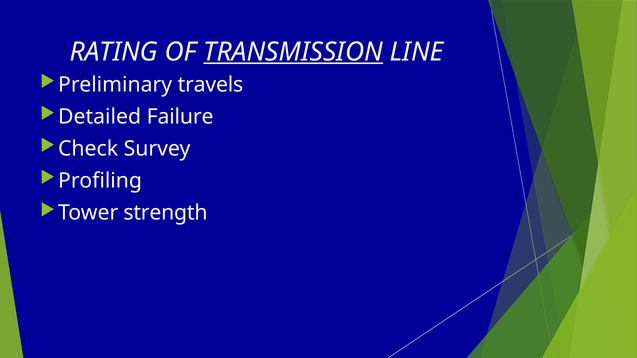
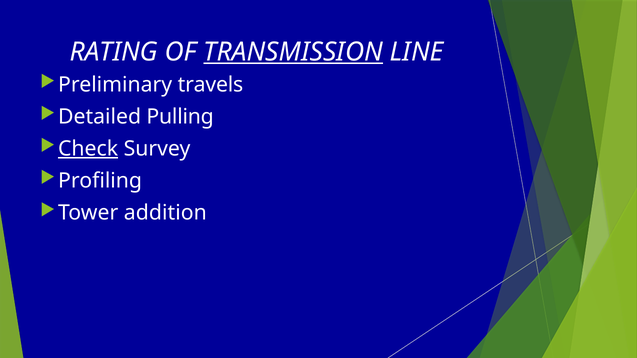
Failure: Failure -> Pulling
Check underline: none -> present
strength: strength -> addition
